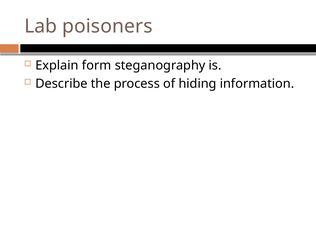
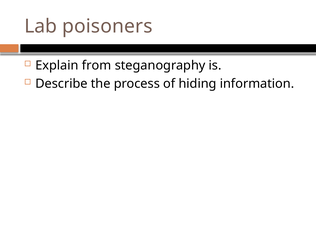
form: form -> from
